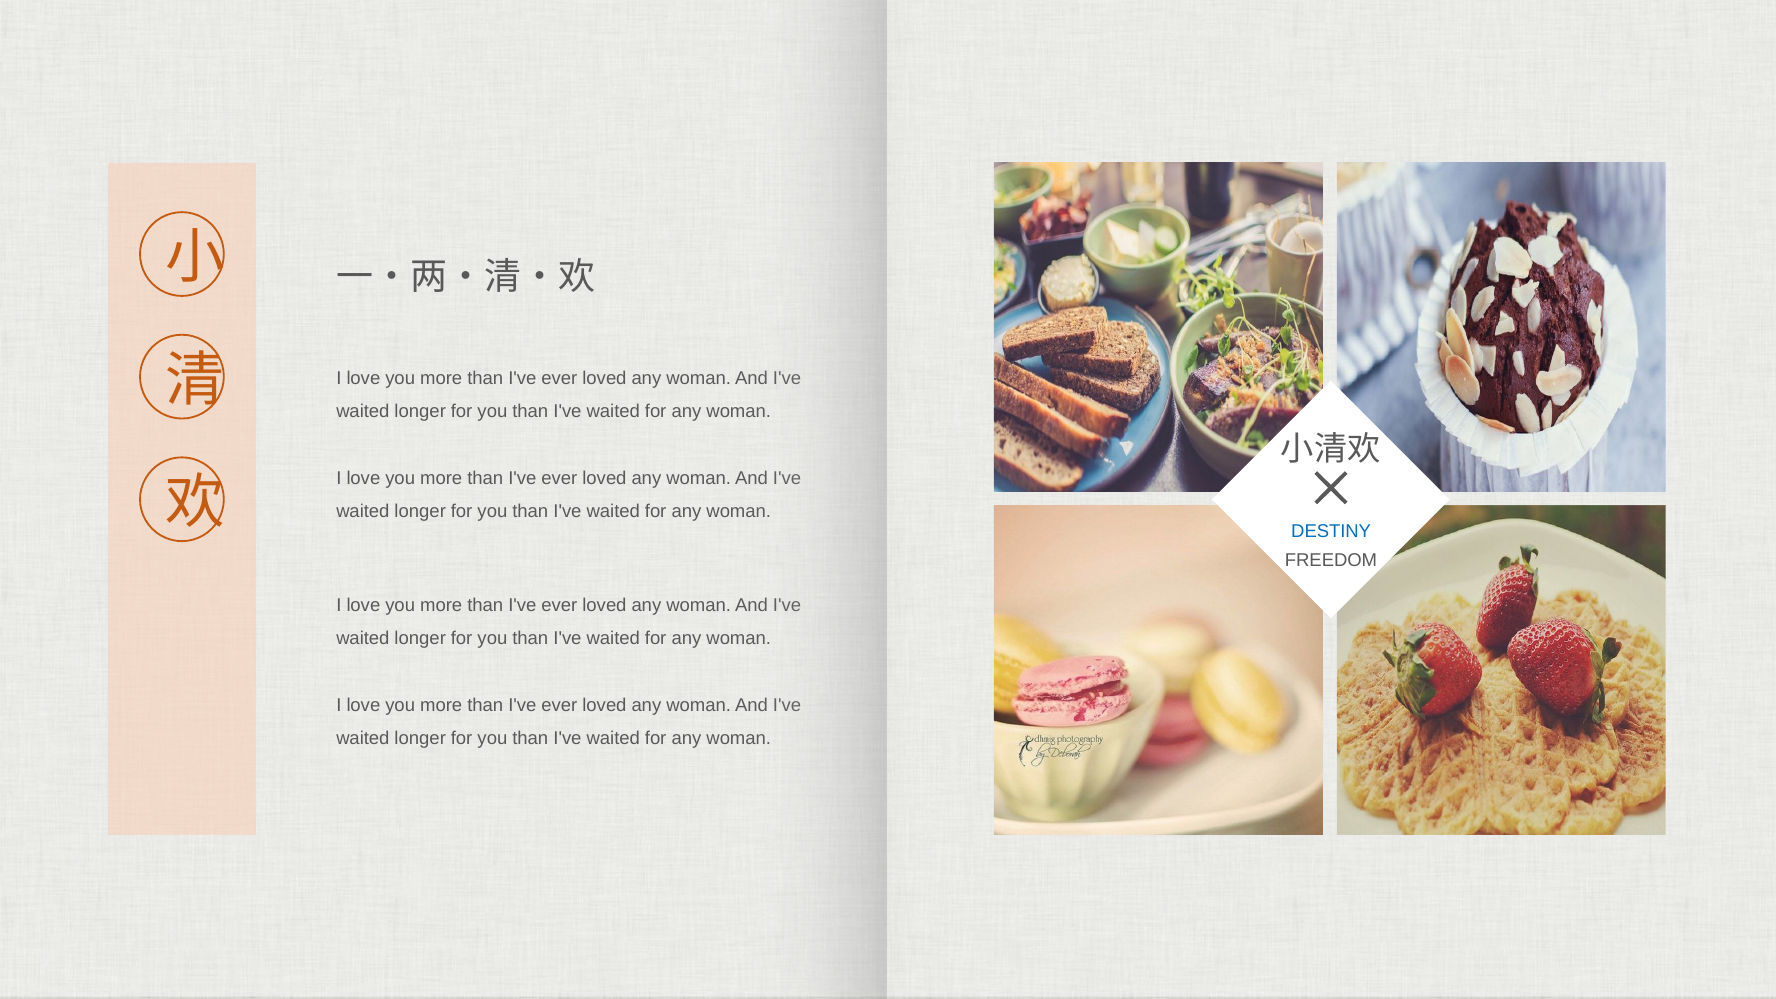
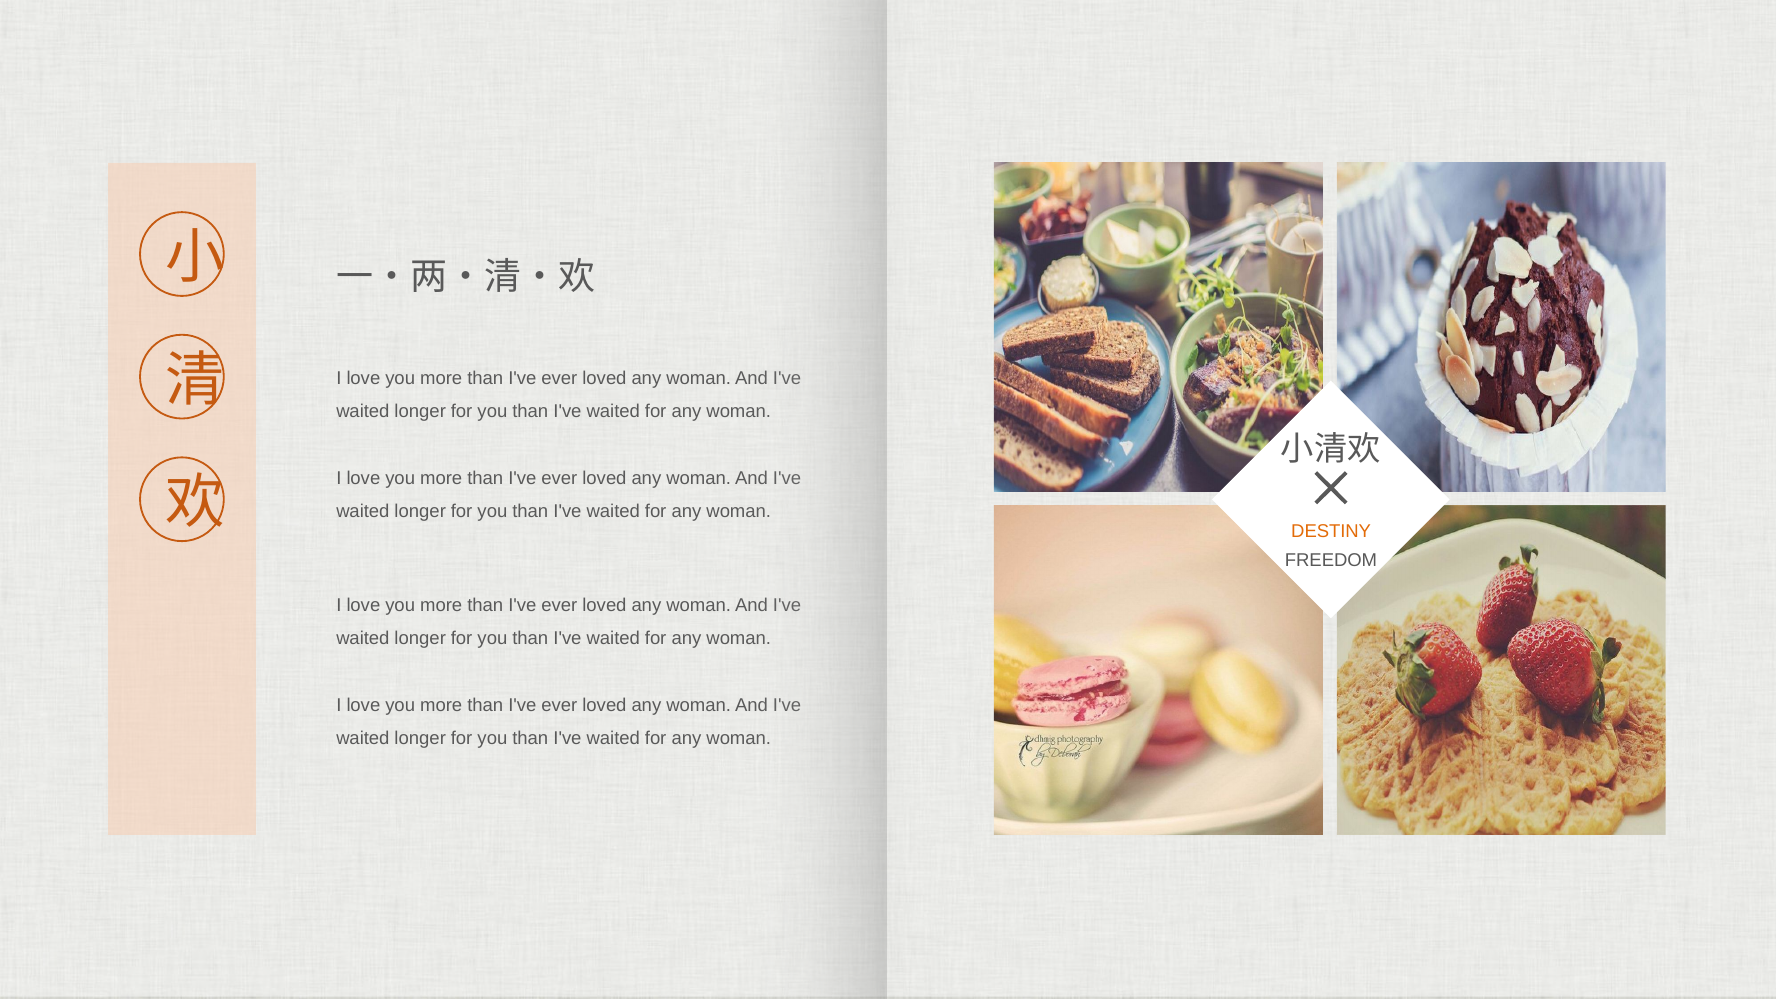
DESTINY colour: blue -> orange
